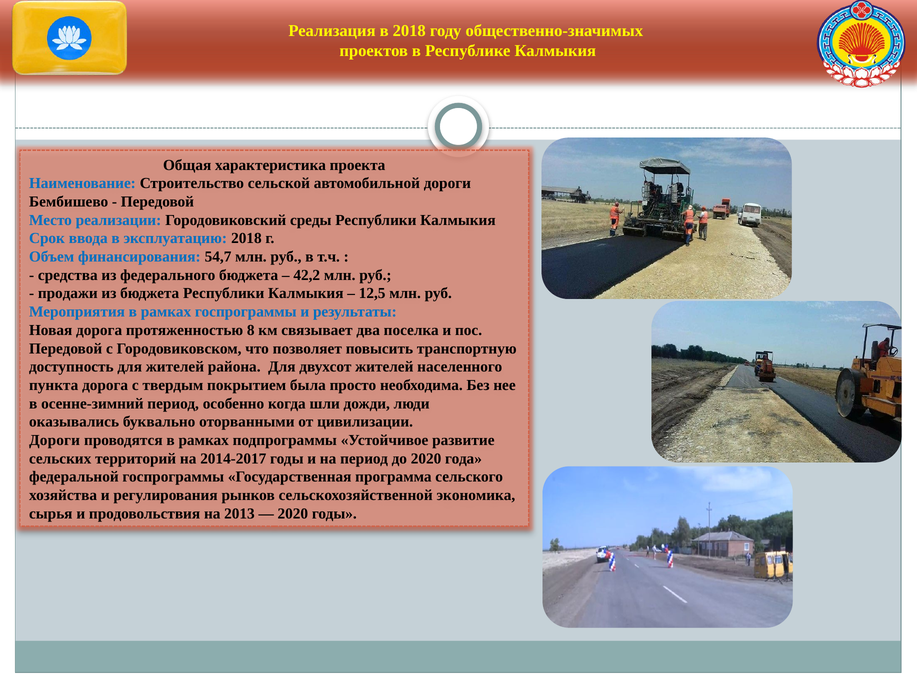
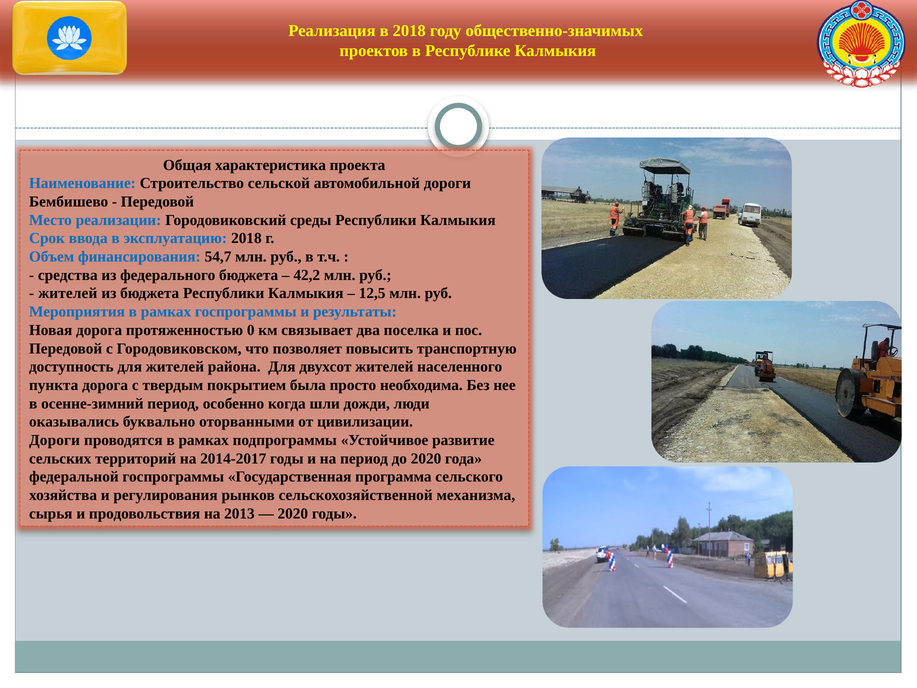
продажи at (68, 293): продажи -> жителей
8: 8 -> 0
экономика: экономика -> механизма
